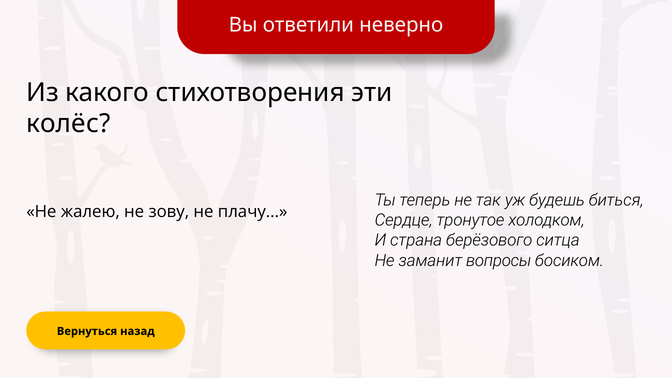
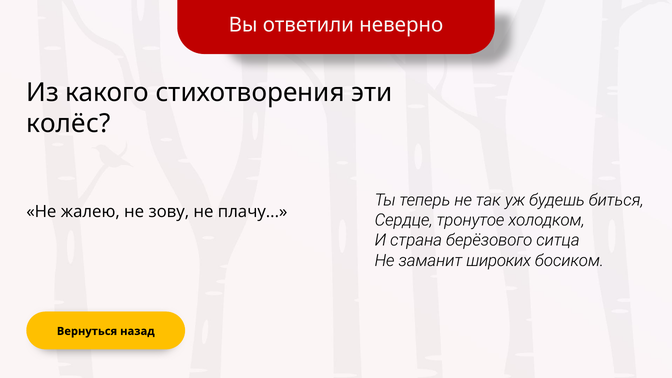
вопросы: вопросы -> широких
